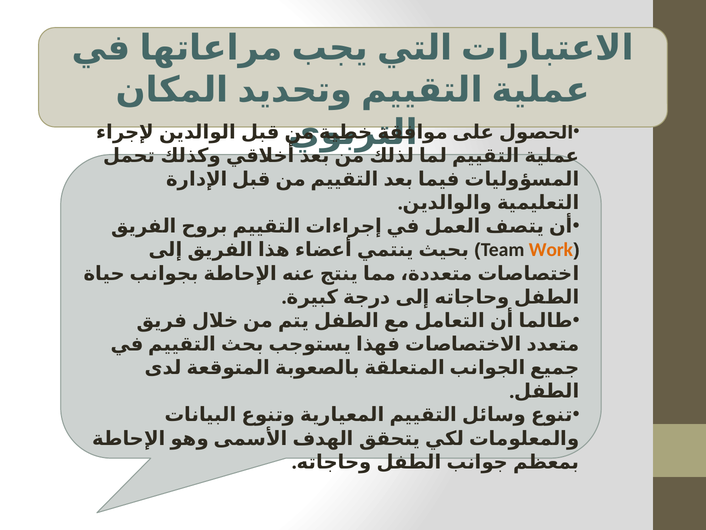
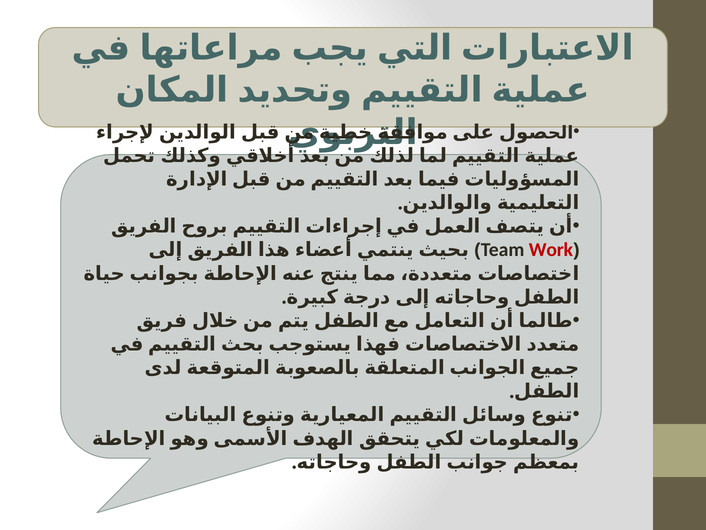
Work colour: orange -> red
